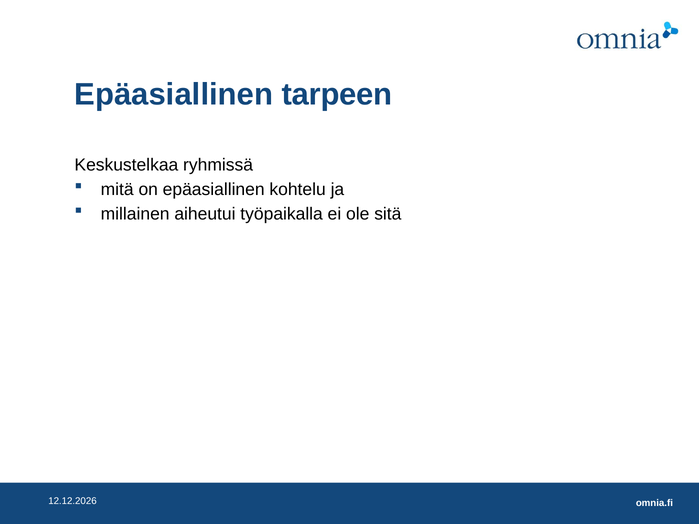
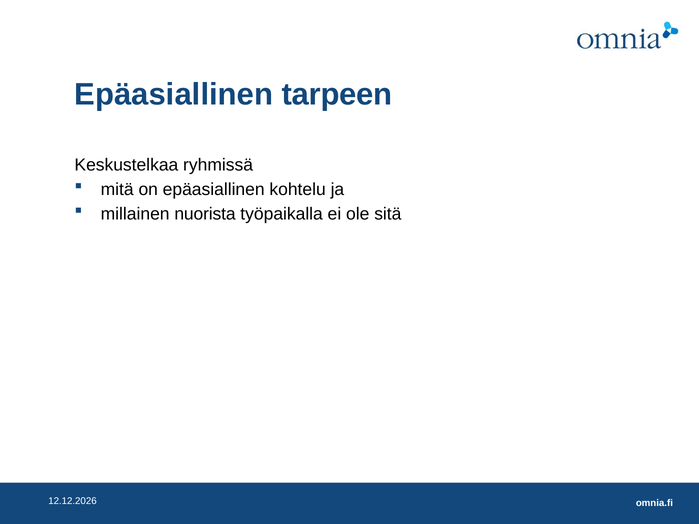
aiheutui: aiheutui -> nuorista
